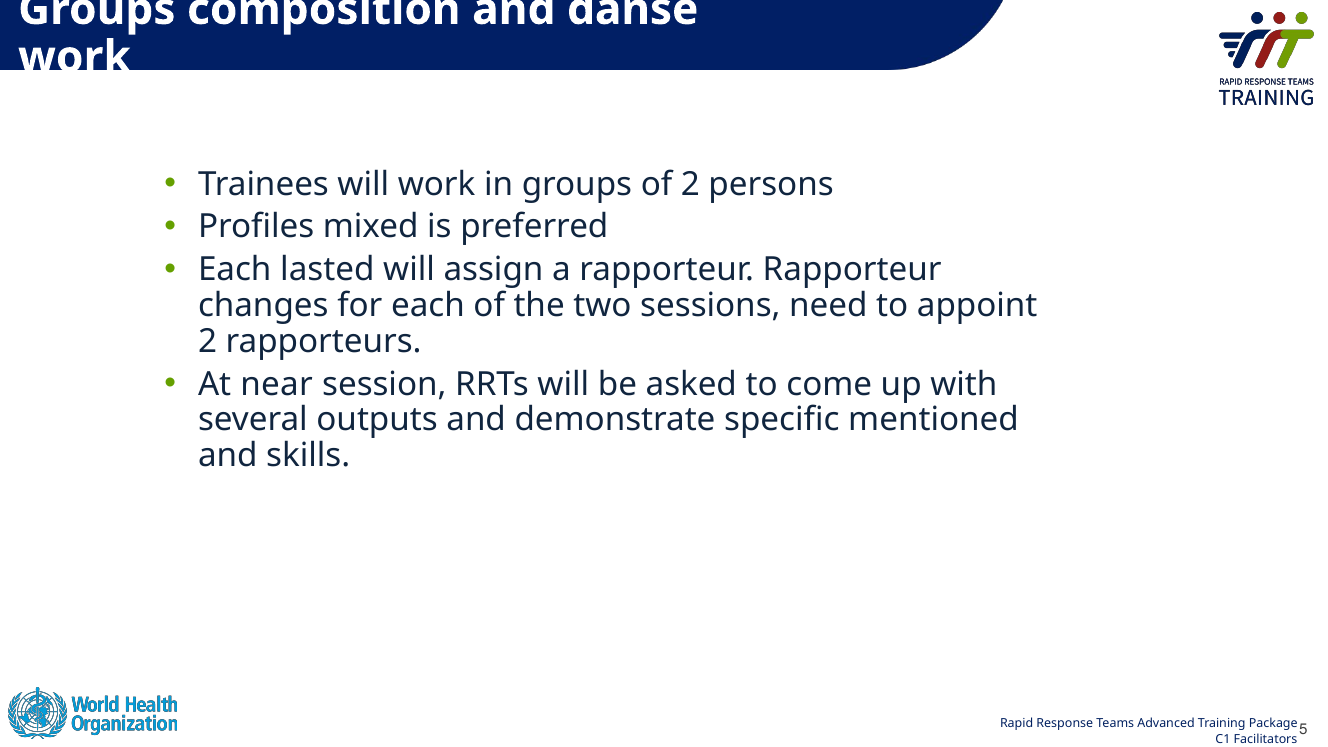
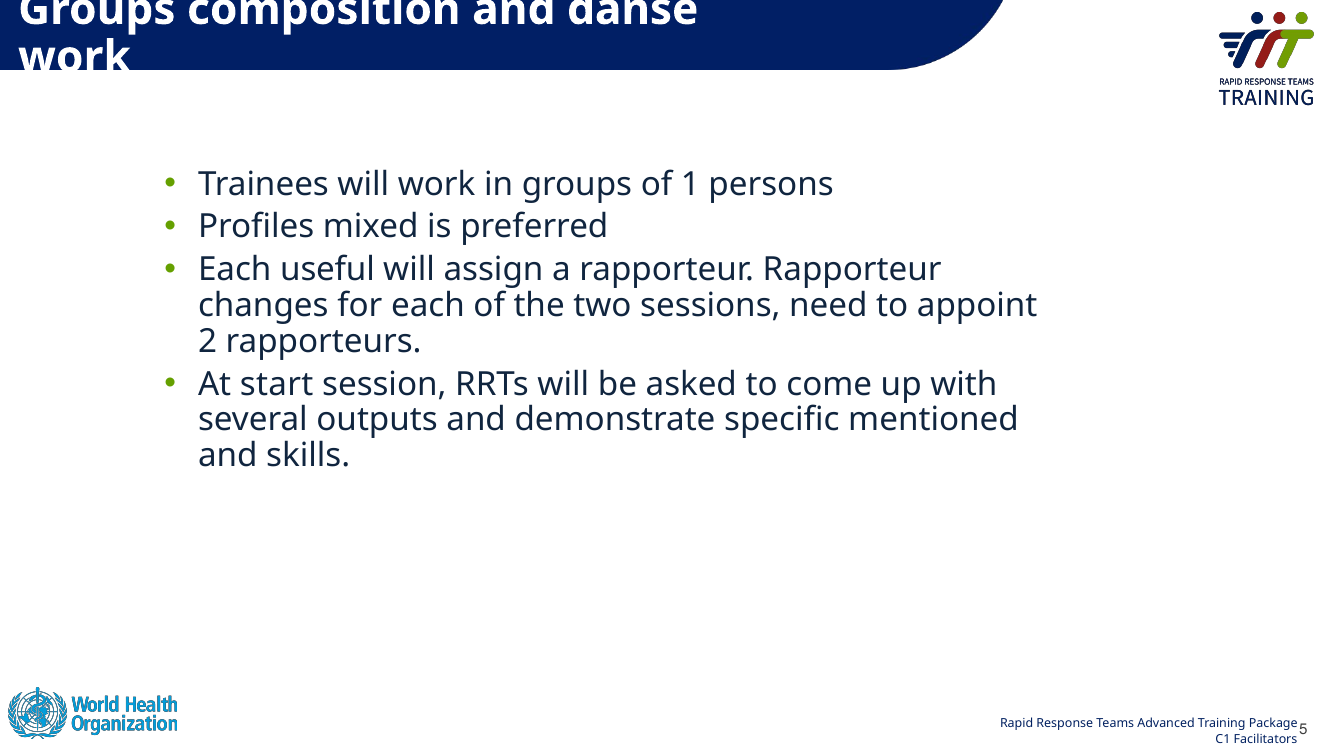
of 2: 2 -> 1
lasted: lasted -> useful
near: near -> start
